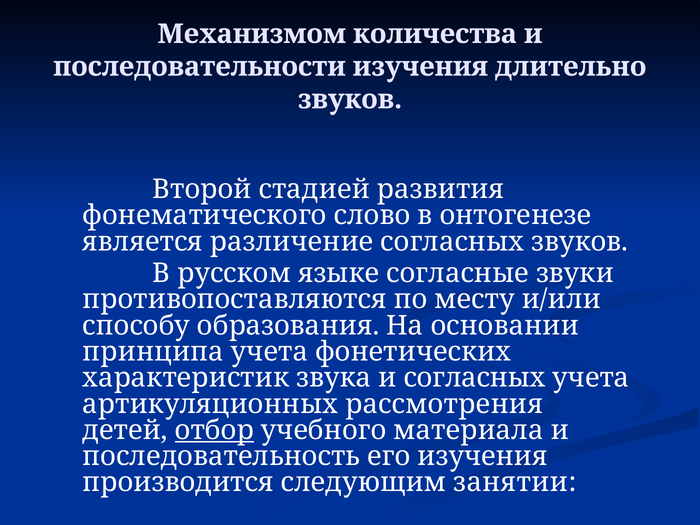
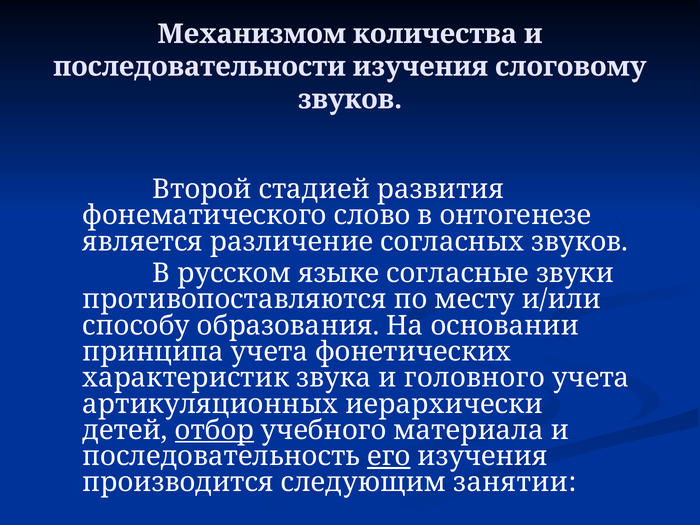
длительно: длительно -> слоговому
и согласных: согласных -> головного
рассмотрения: рассмотрения -> иерархически
его underline: none -> present
